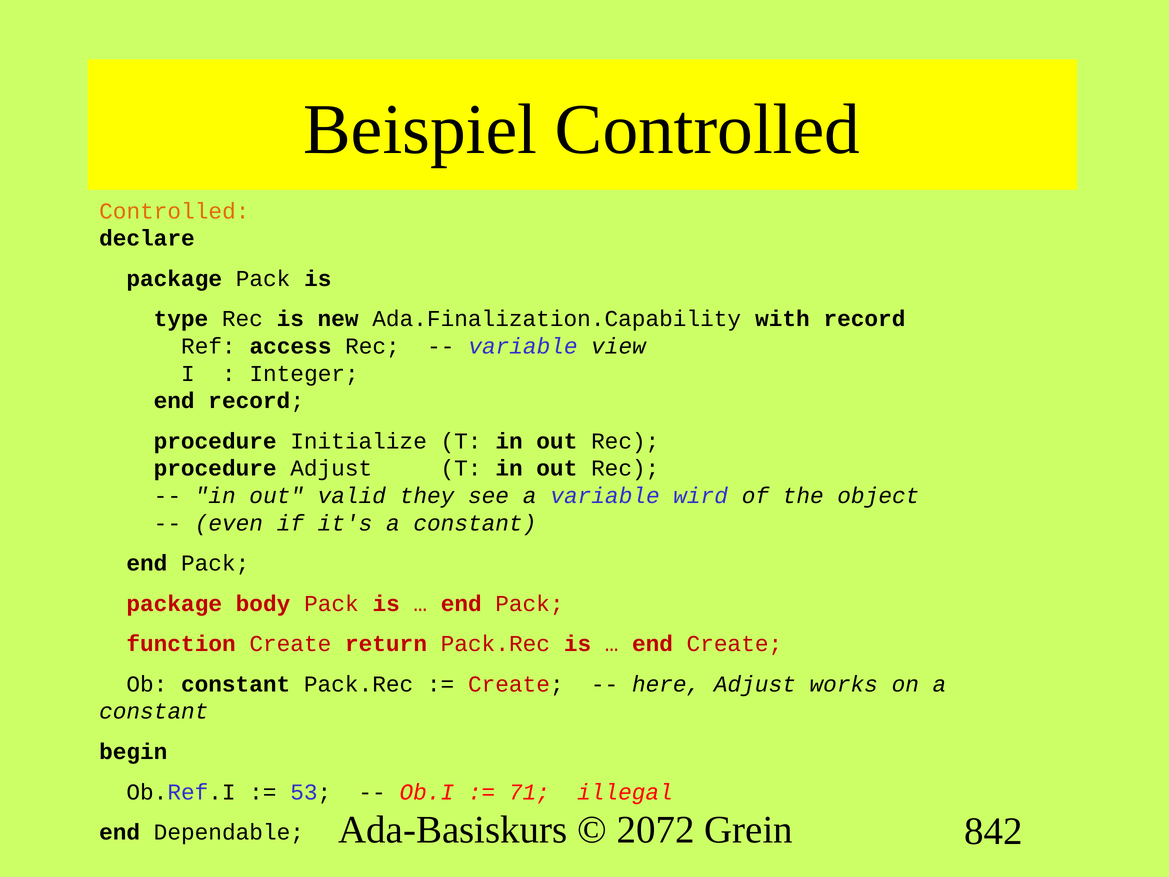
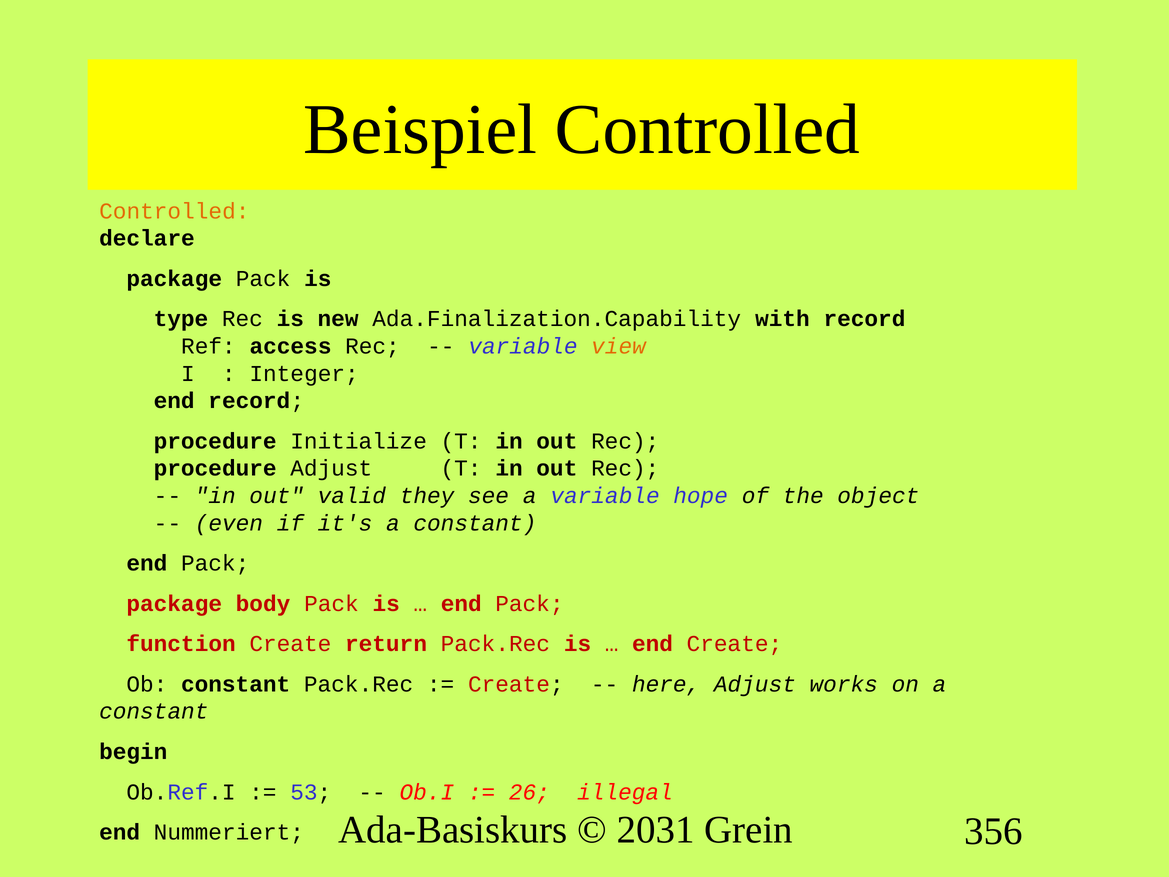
view colour: black -> orange
wird: wird -> hope
71: 71 -> 26
Dependable: Dependable -> Nummeriert
2072: 2072 -> 2031
842: 842 -> 356
